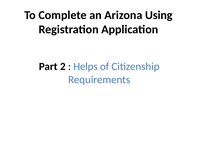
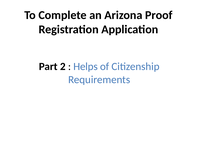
Using: Using -> Proof
